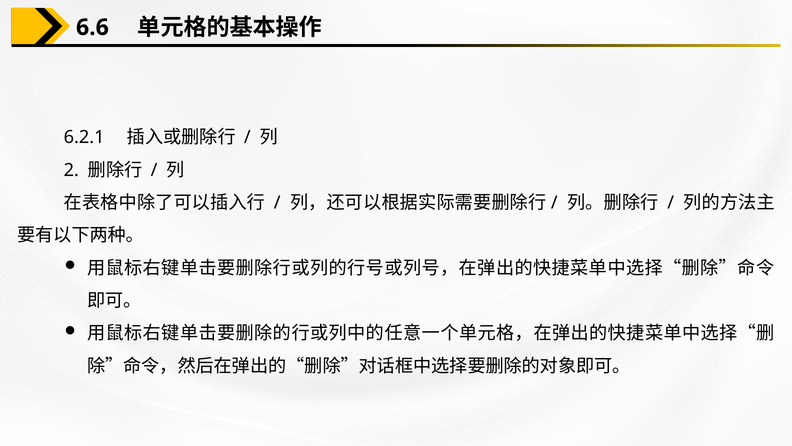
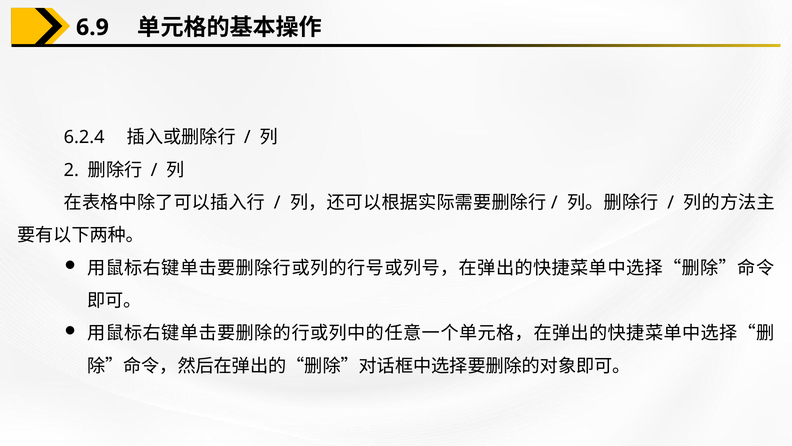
6.6: 6.6 -> 6.9
6.2.1: 6.2.1 -> 6.2.4
